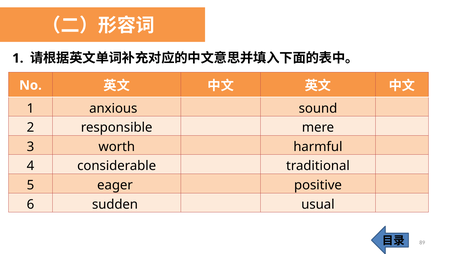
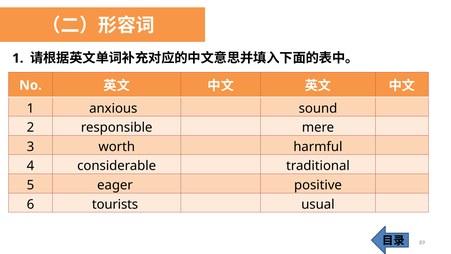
sudden: sudden -> tourists
